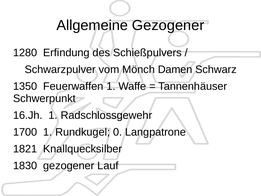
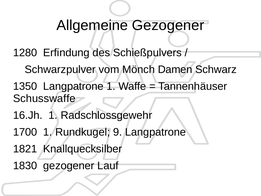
1350 Feuerwaffen: Feuerwaffen -> Langpatrone
Schwerpunkt: Schwerpunkt -> Schusswaffe
0: 0 -> 9
